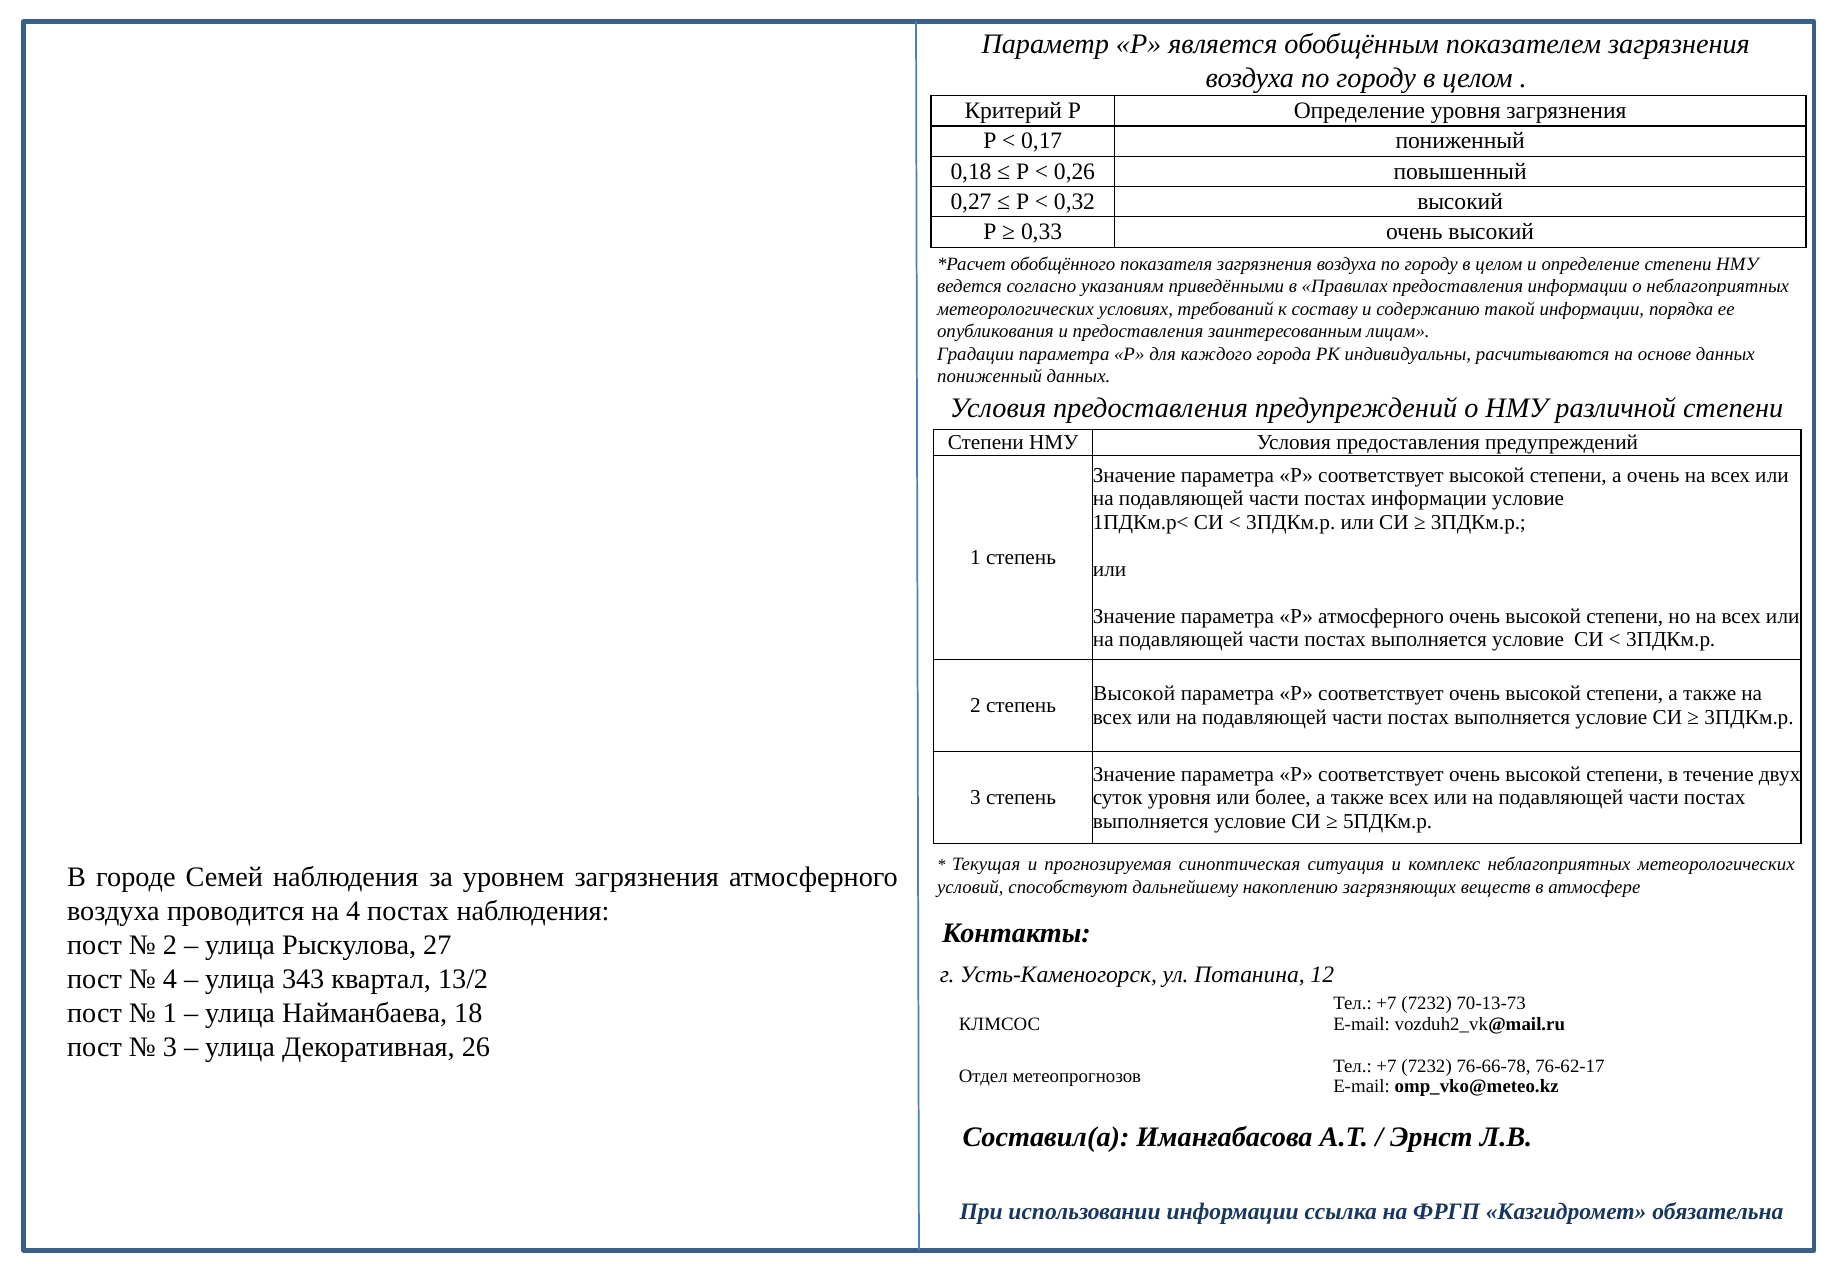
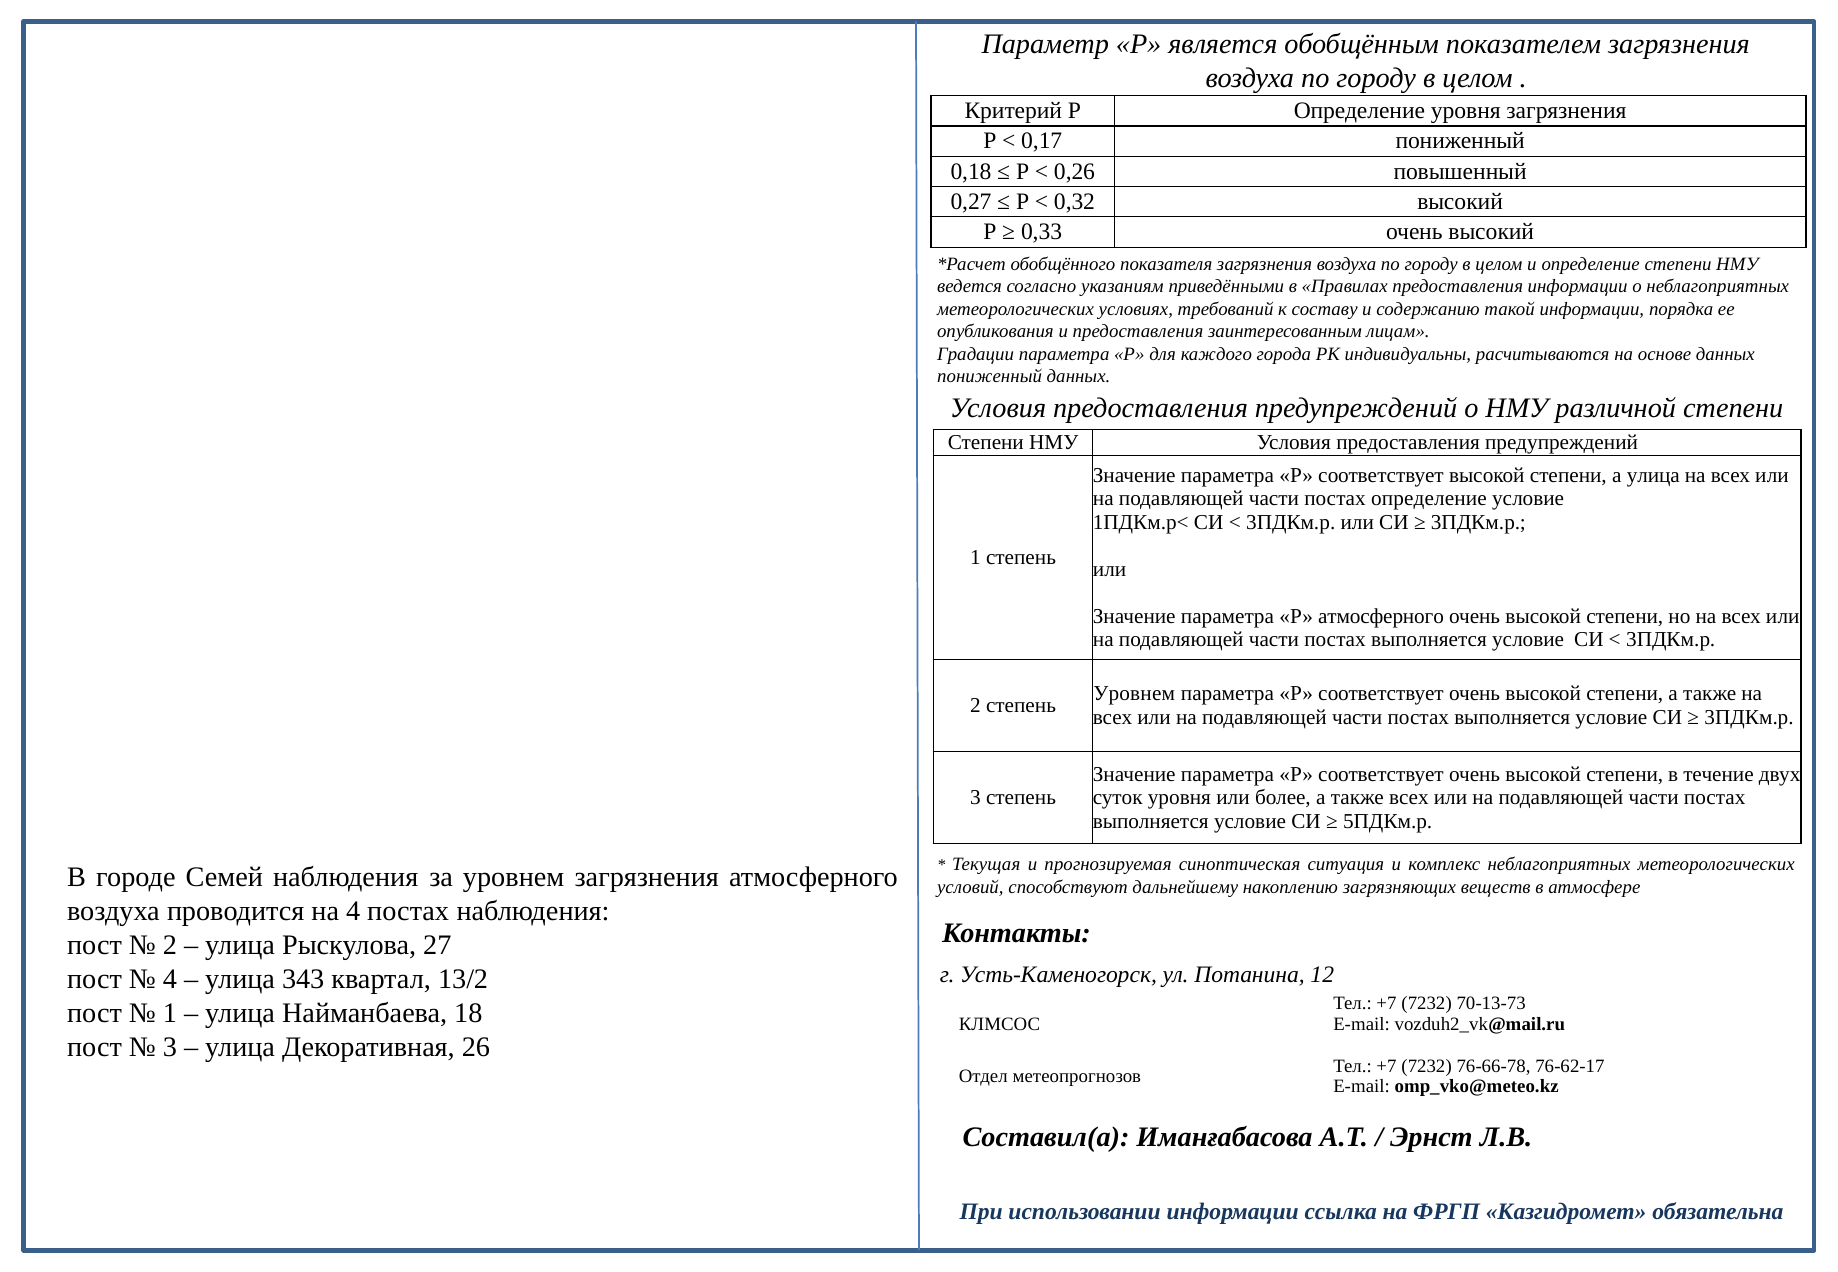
а очень: очень -> улица
постах информации: информации -> определение
Высокой at (1134, 694): Высокой -> Уровнем
